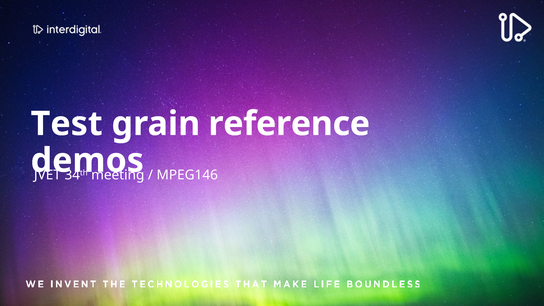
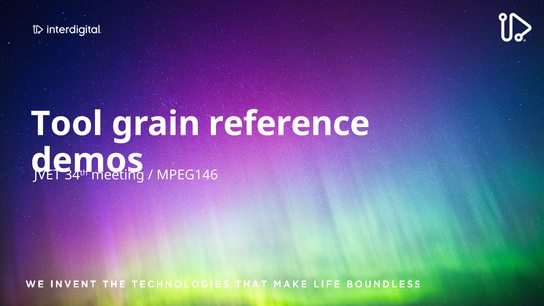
Test: Test -> Tool
